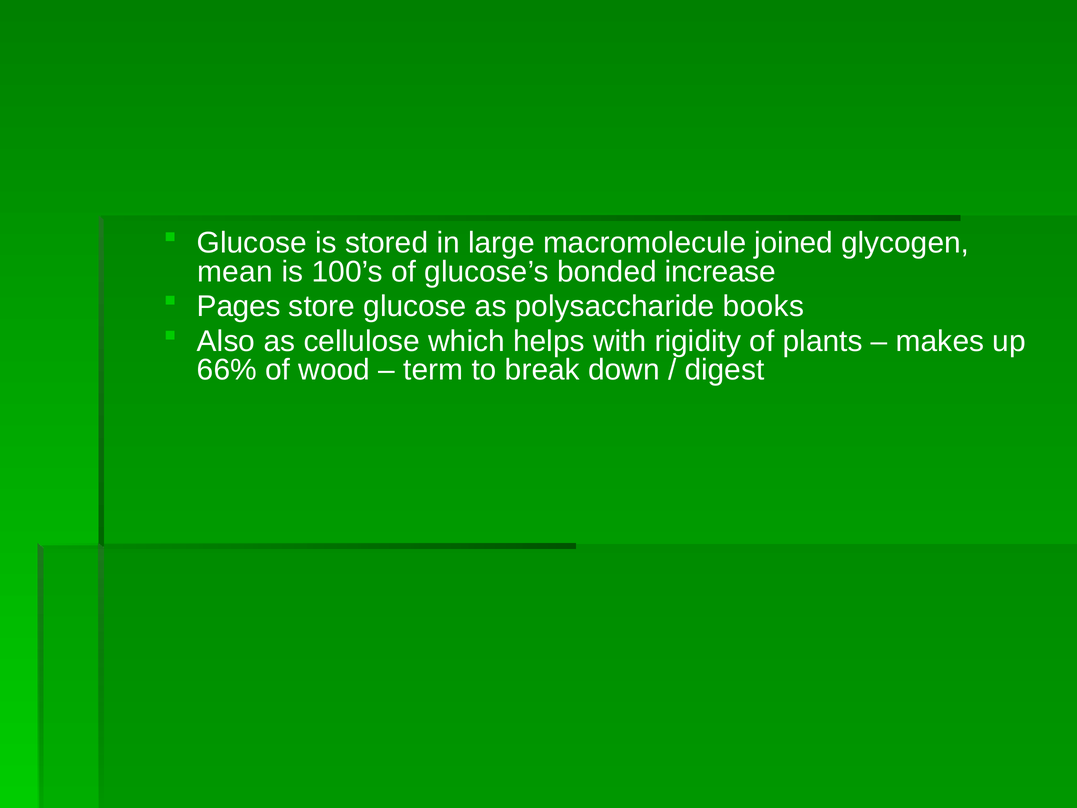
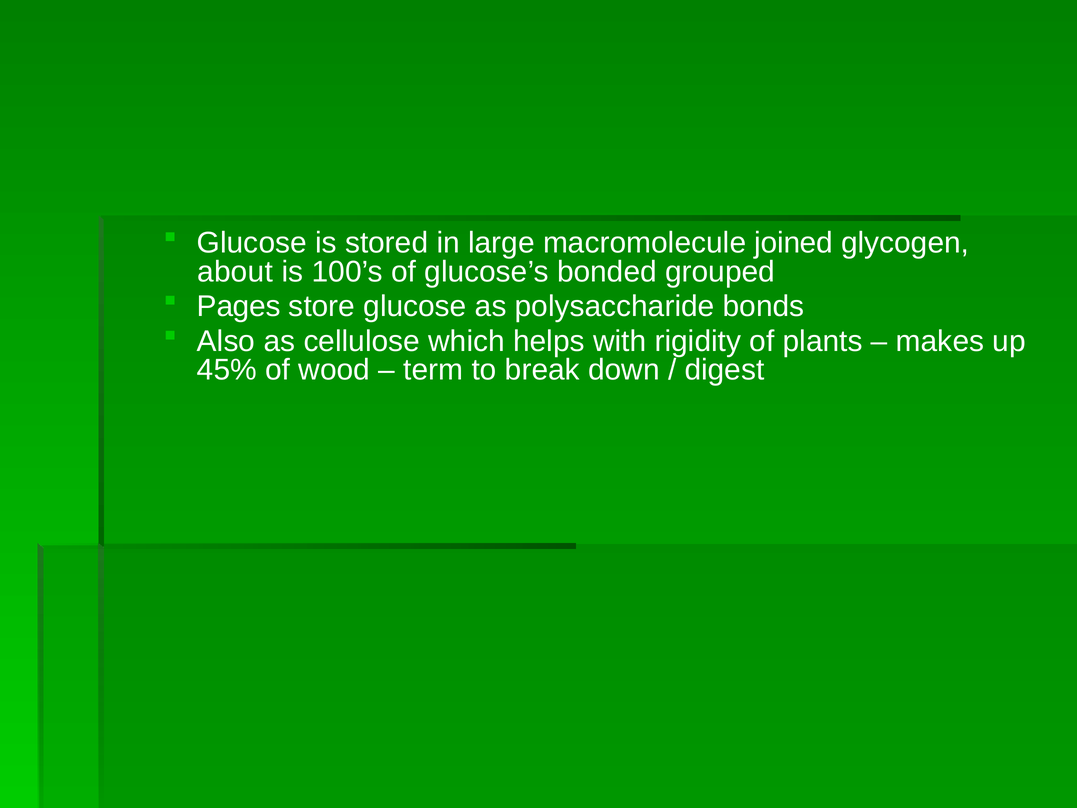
mean: mean -> about
increase: increase -> grouped
books: books -> bonds
66%: 66% -> 45%
